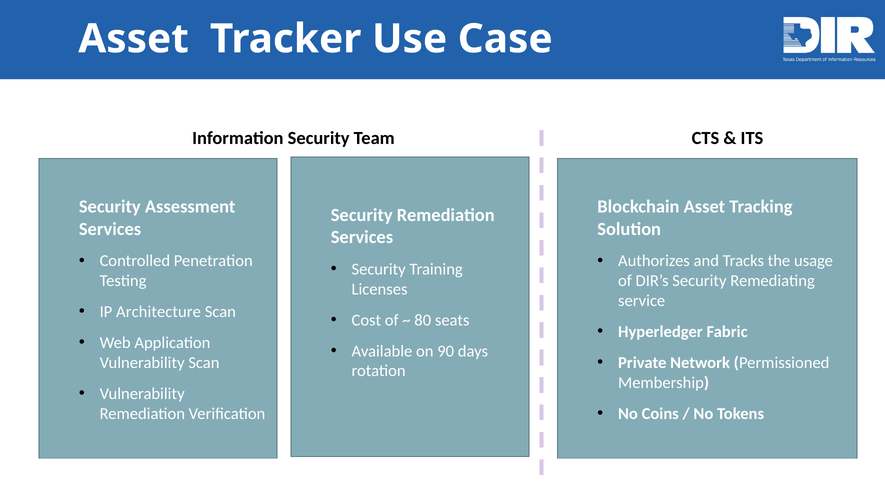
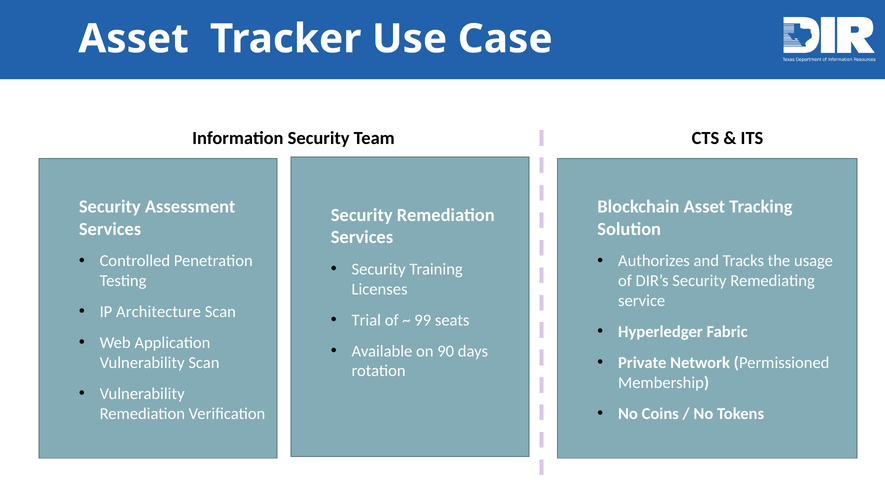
Cost: Cost -> Trial
80: 80 -> 99
